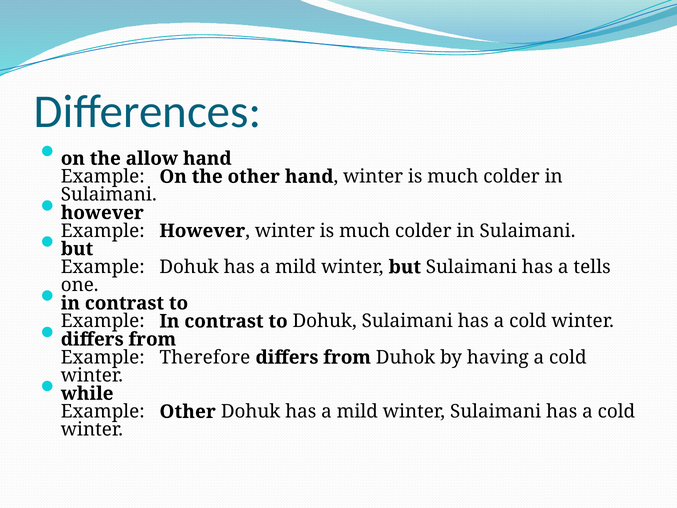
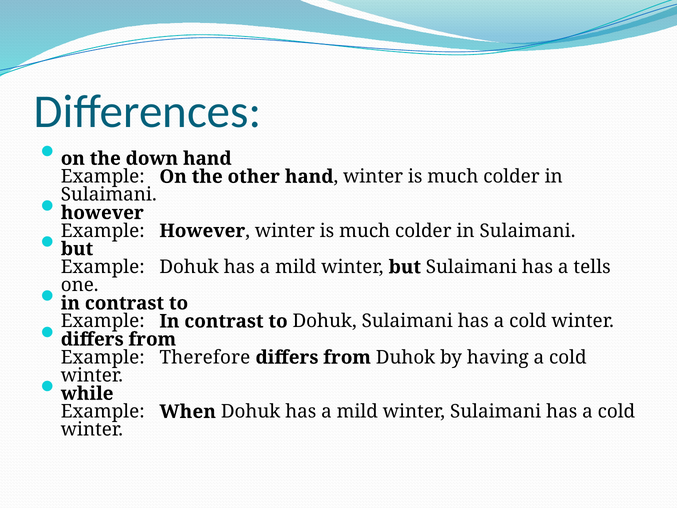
allow: allow -> down
Example Other: Other -> When
